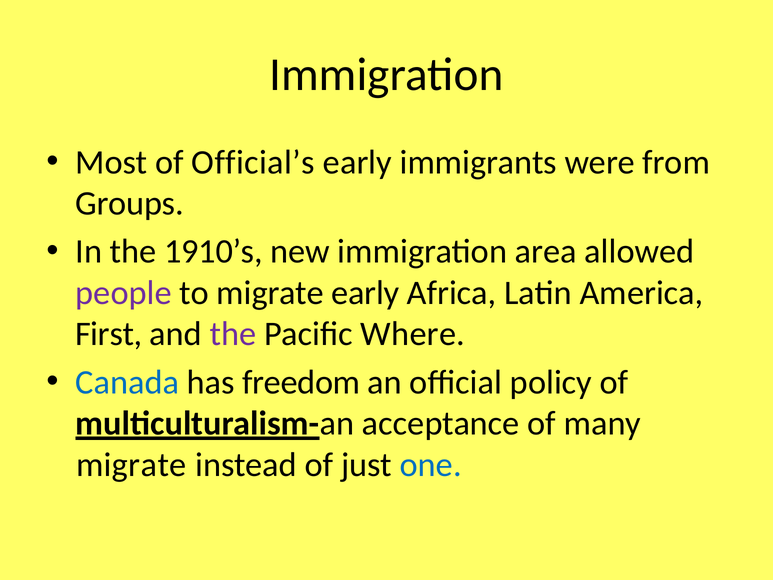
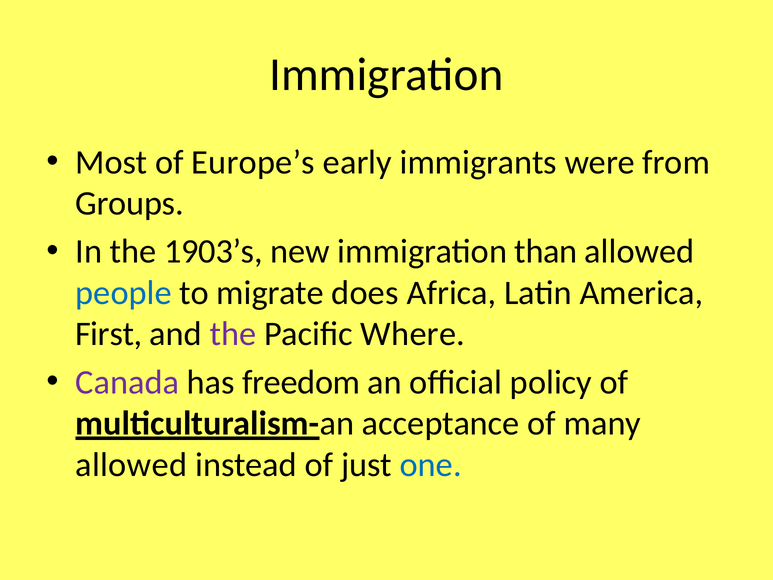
Official’s: Official’s -> Europe’s
1910’s: 1910’s -> 1903’s
area: area -> than
people colour: purple -> blue
migrate early: early -> does
Canada colour: blue -> purple
migrate at (131, 465): migrate -> allowed
